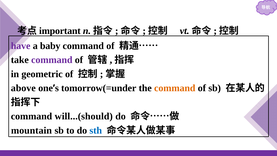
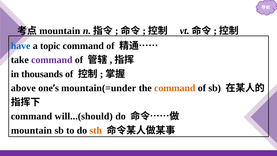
important at (60, 31): important -> mountain
have colour: purple -> blue
baby: baby -> topic
geometric: geometric -> thousands
tomorrow(=under: tomorrow(=under -> mountain(=under
sth colour: blue -> orange
